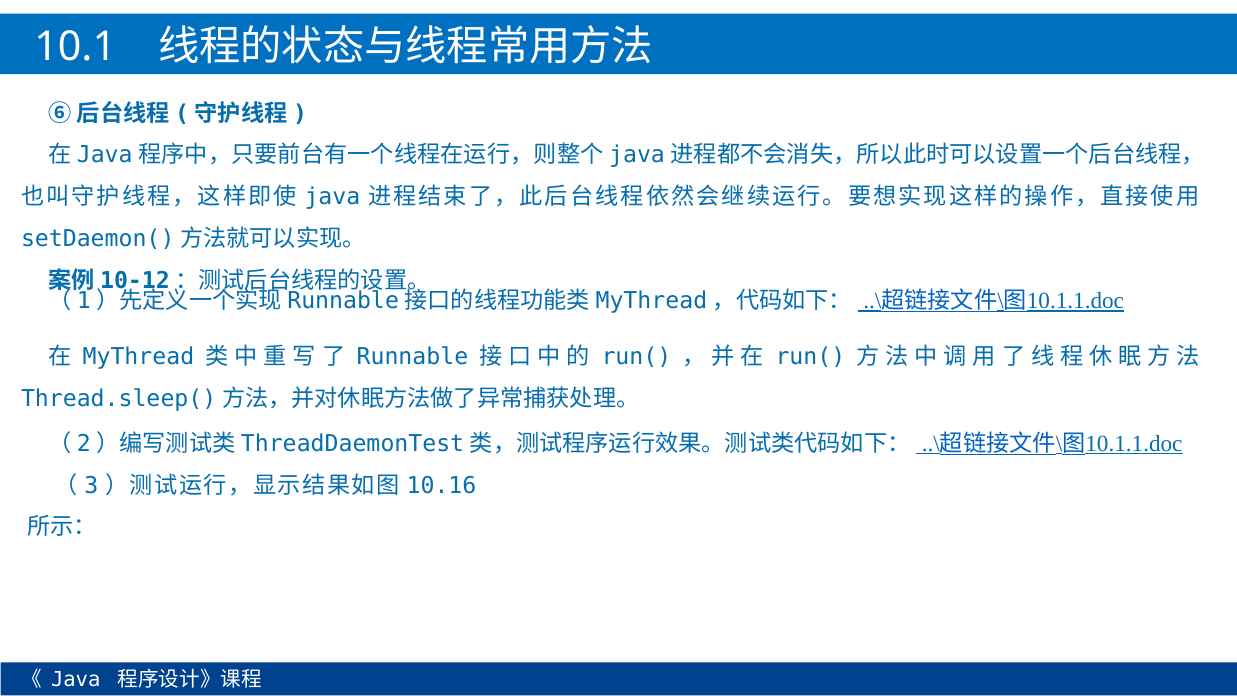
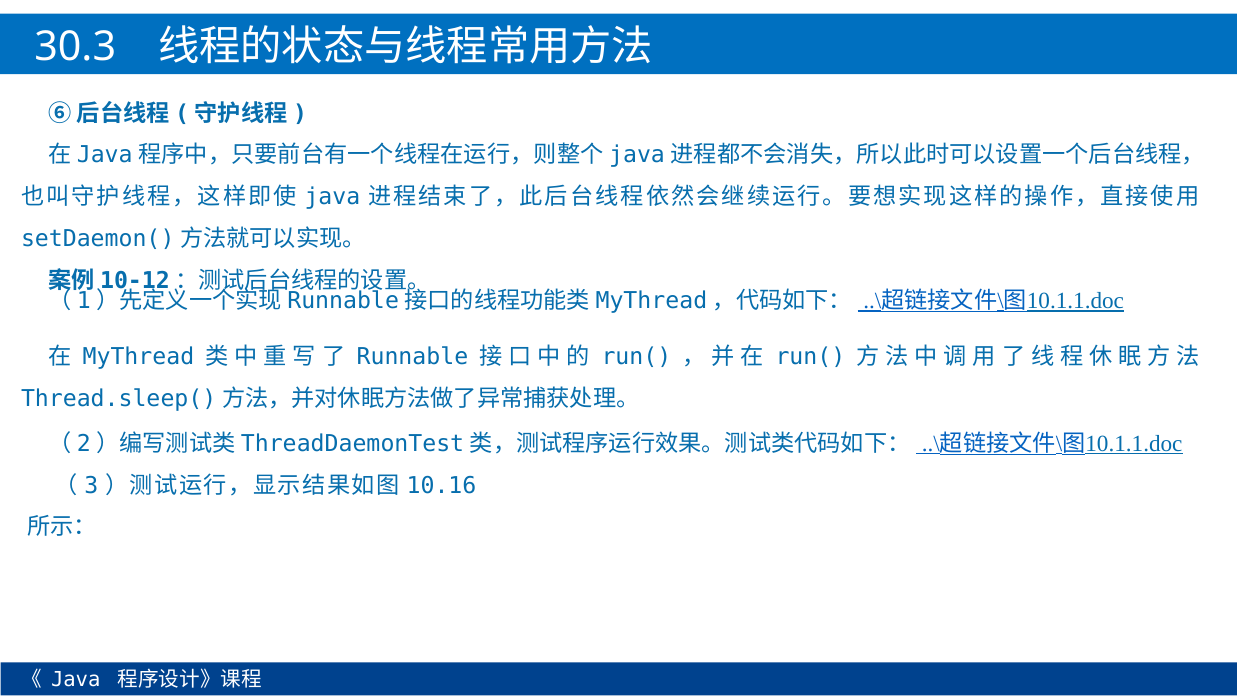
10.1: 10.1 -> 30.3
